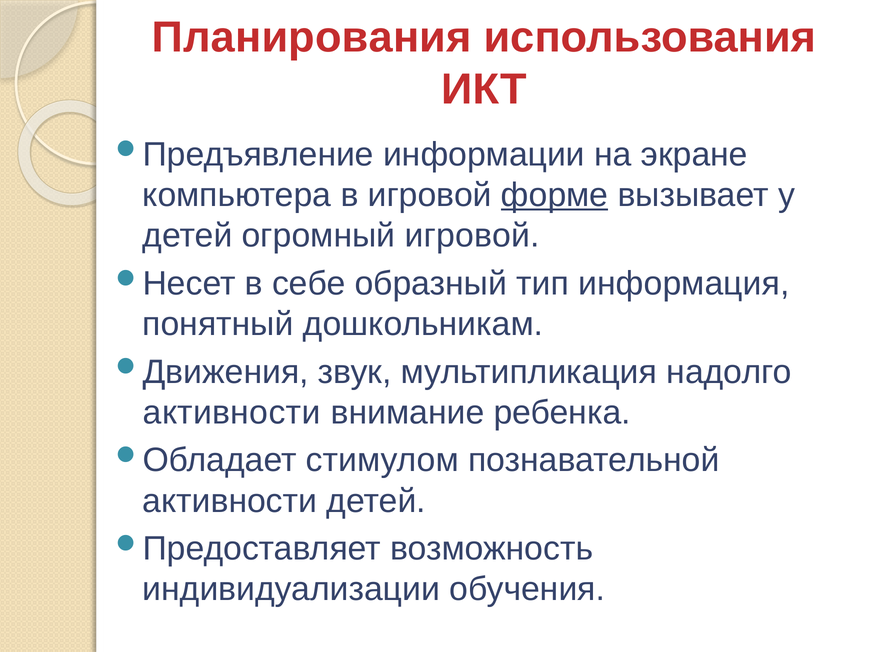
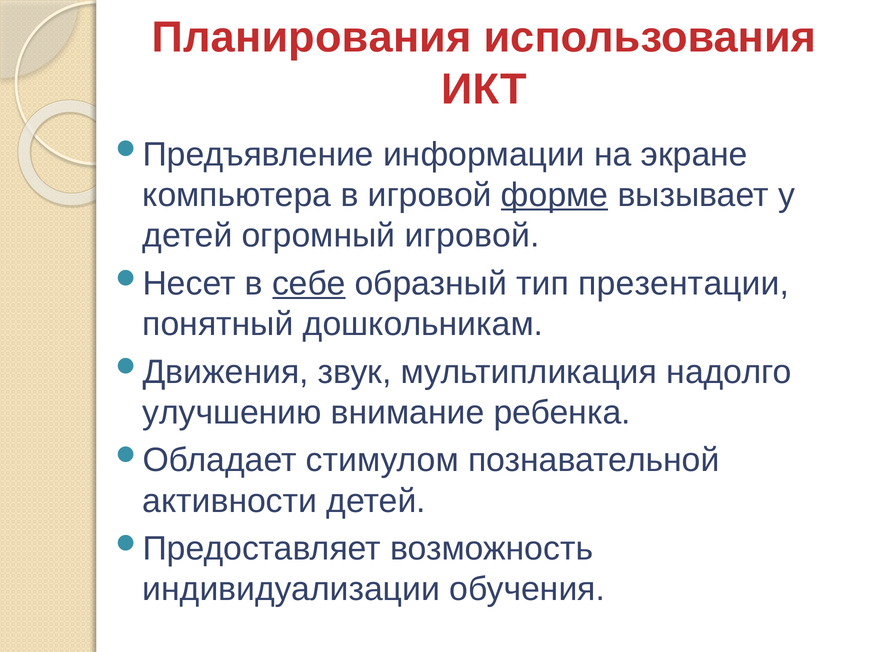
себе underline: none -> present
информация: информация -> презентации
активности at (232, 412): активности -> улучшению
